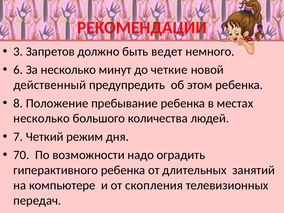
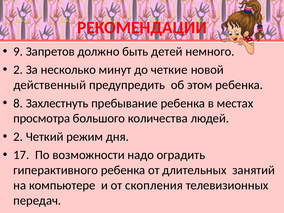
3: 3 -> 9
ведет: ведет -> детей
6 at (18, 70): 6 -> 2
Положение: Положение -> Захлестнуть
несколько at (42, 118): несколько -> просмотра
7 at (18, 137): 7 -> 2
70: 70 -> 17
